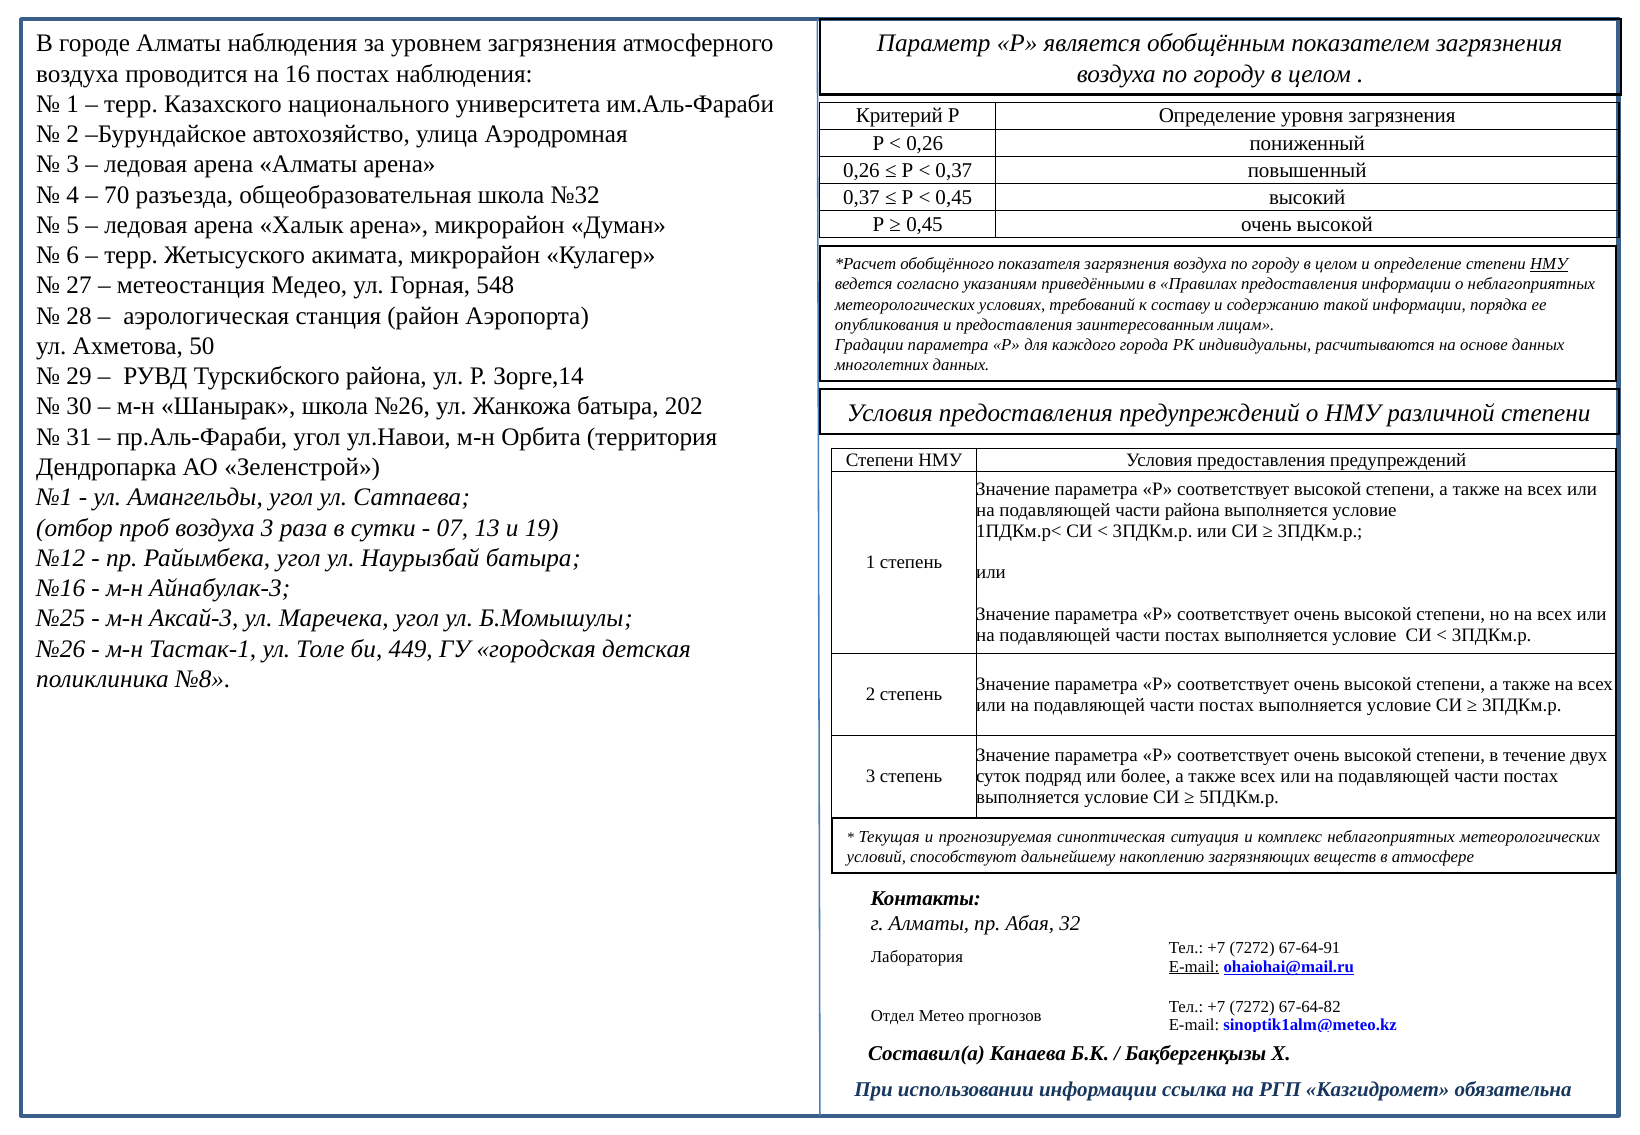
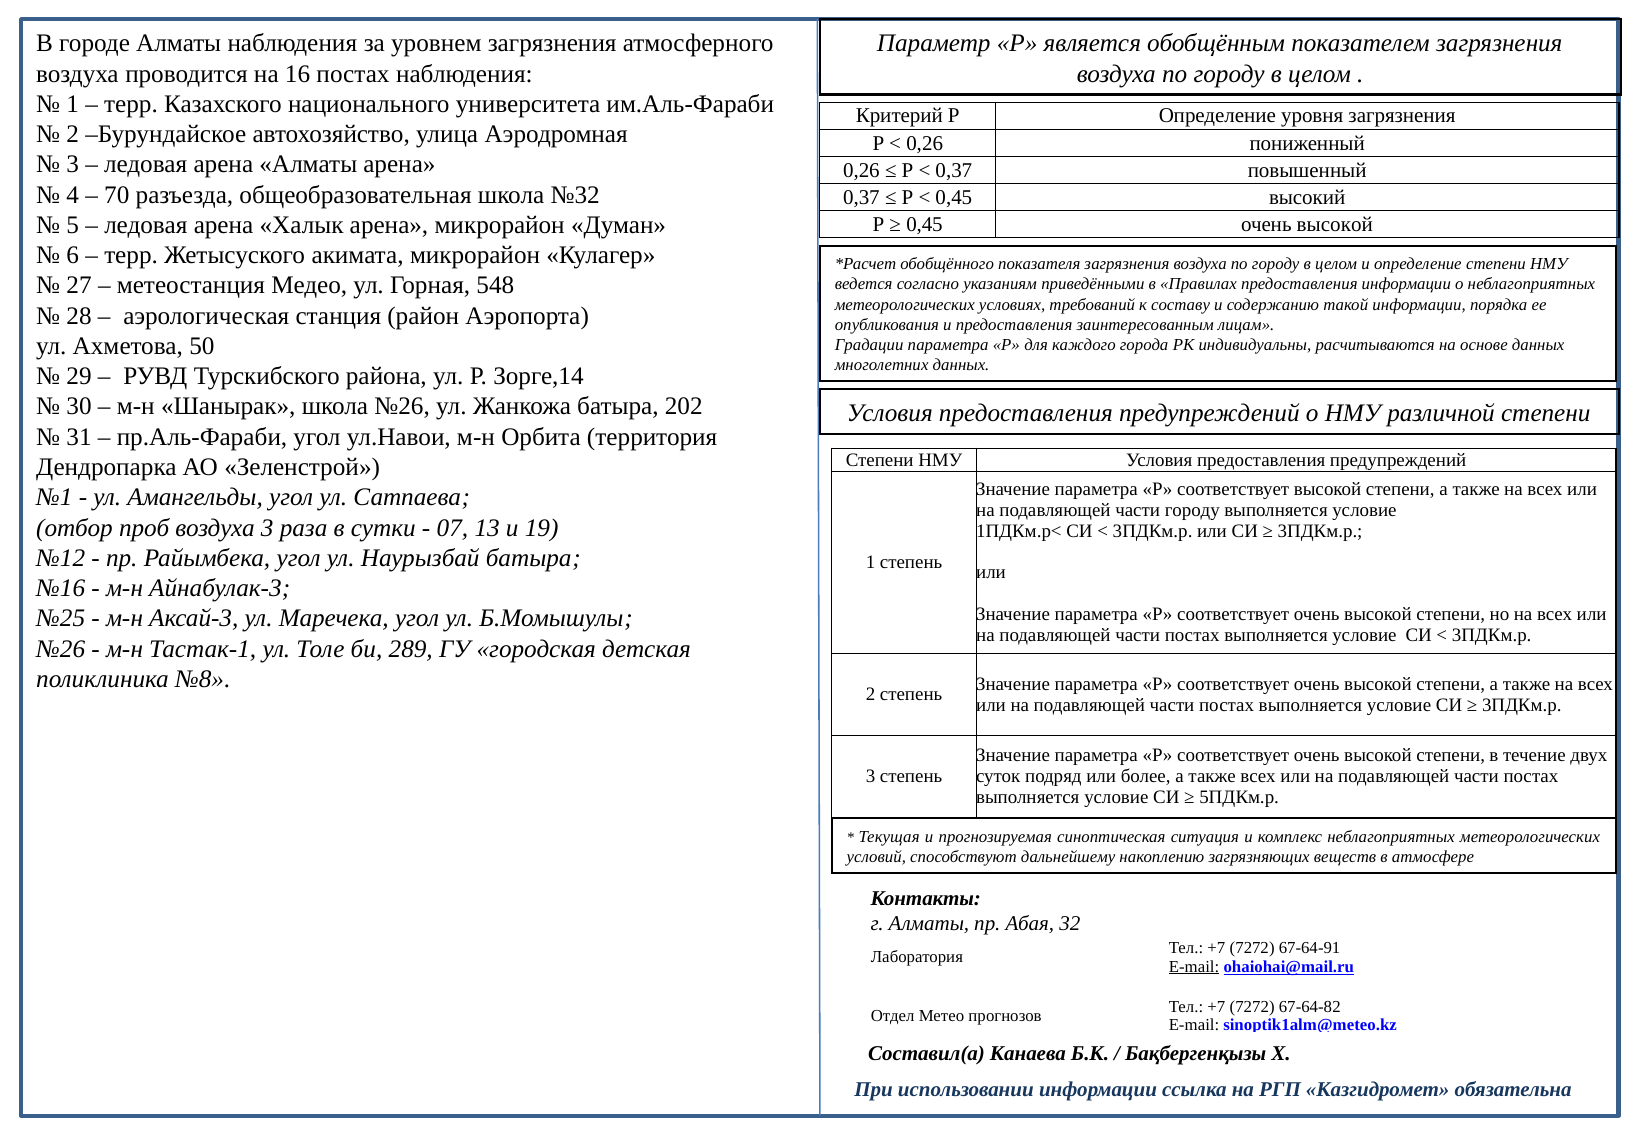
НМУ at (1549, 264) underline: present -> none
части района: района -> городу
449: 449 -> 289
